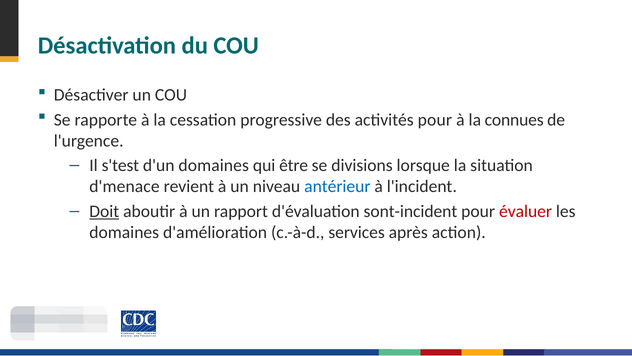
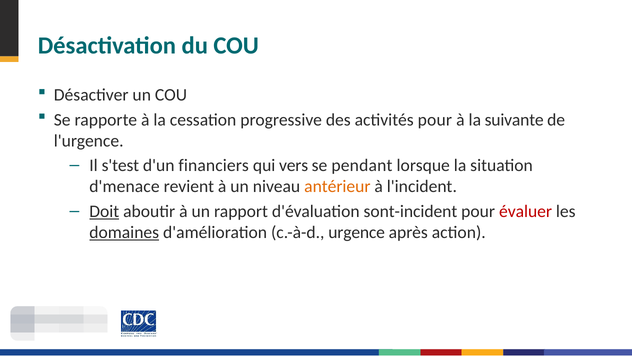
connues: connues -> suivante
d'un domaines: domaines -> financiers
être: être -> vers
divisions: divisions -> pendant
antérieur colour: blue -> orange
domaines at (124, 232) underline: none -> present
services: services -> urgence
